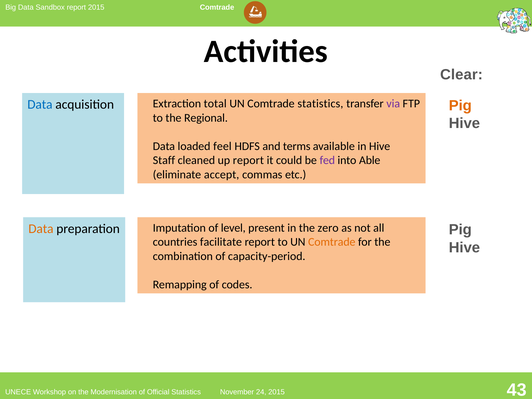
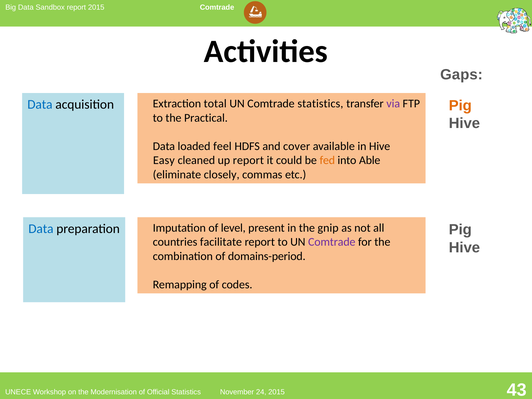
Clear: Clear -> Gaps
Regional: Regional -> Practical
terms: terms -> cover
Staff: Staff -> Easy
fed colour: purple -> orange
accept: accept -> closely
zero: zero -> gnip
Data at (41, 229) colour: orange -> blue
Comtrade at (332, 242) colour: orange -> purple
capacity-period: capacity-period -> domains-period
